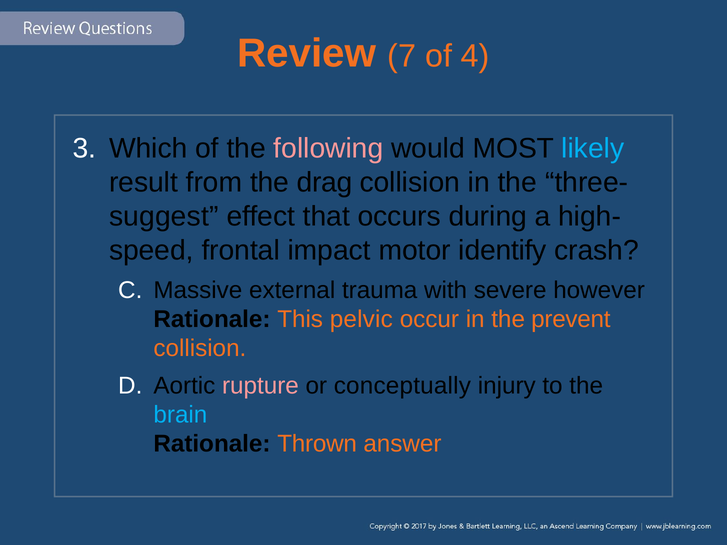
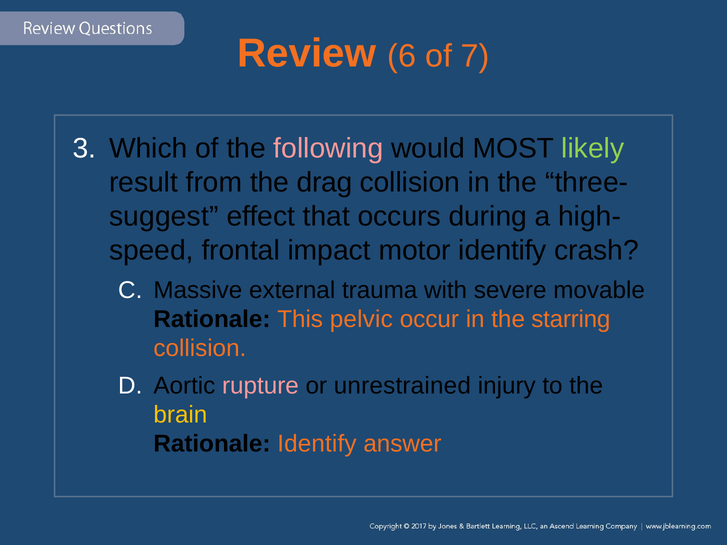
7: 7 -> 6
4: 4 -> 7
likely colour: light blue -> light green
however: however -> movable
prevent: prevent -> starring
conceptually: conceptually -> unrestrained
brain colour: light blue -> yellow
Rationale Thrown: Thrown -> Identify
